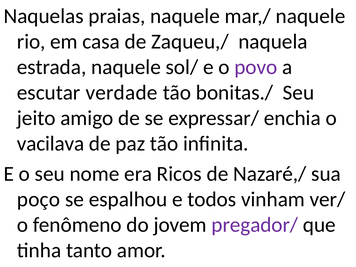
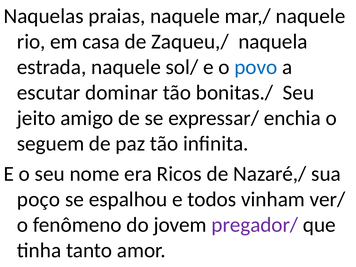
povo colour: purple -> blue
verdade: verdade -> dominar
vacilava: vacilava -> seguem
